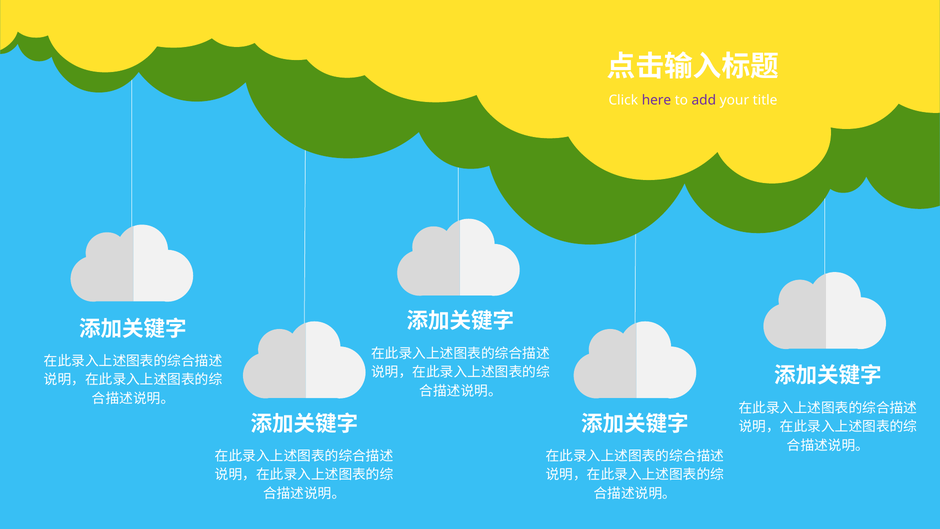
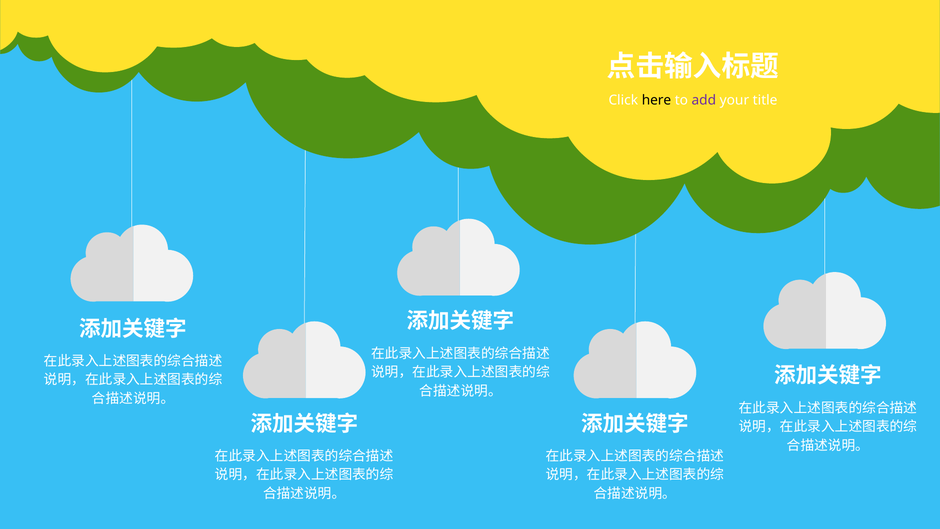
here colour: purple -> black
